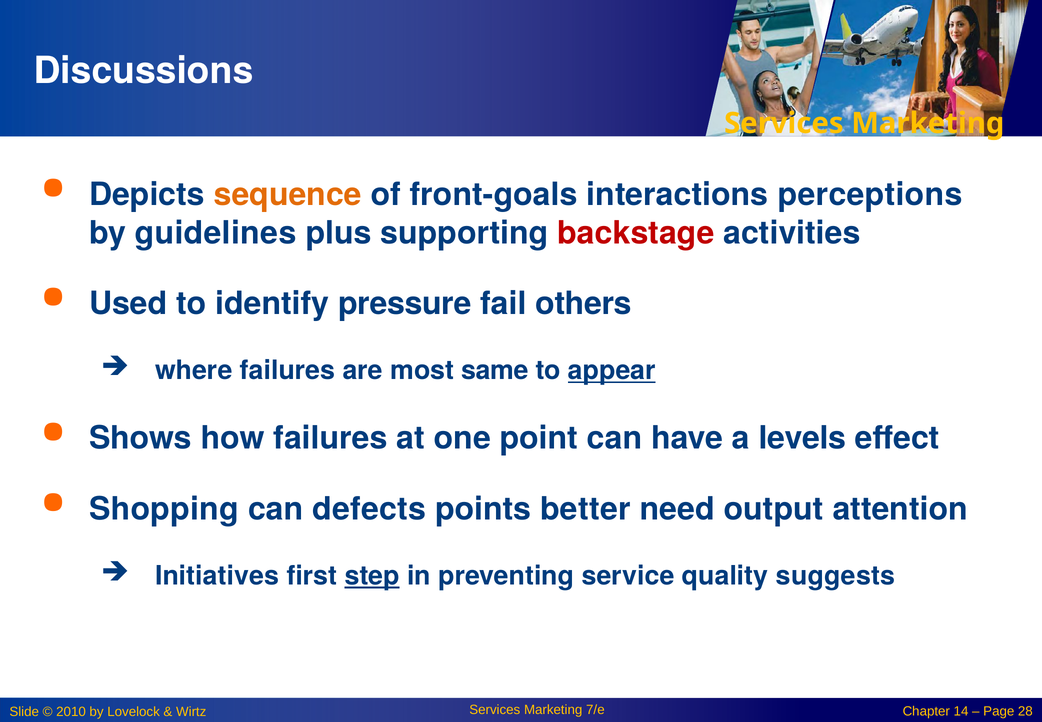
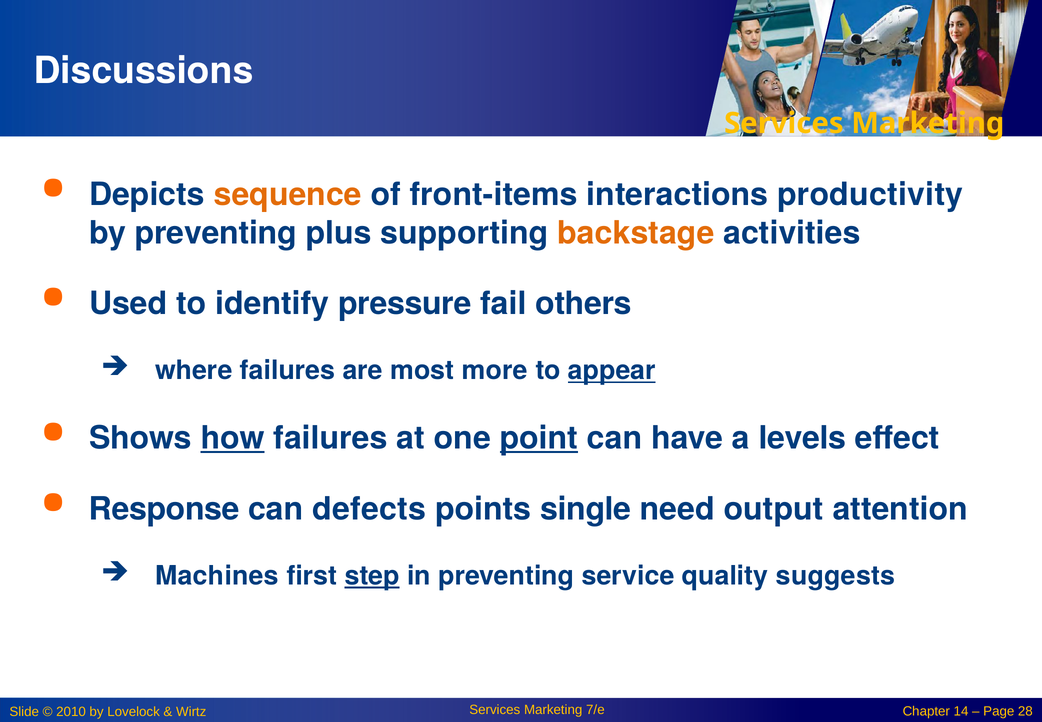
front-goals: front-goals -> front-items
perceptions: perceptions -> productivity
by guidelines: guidelines -> preventing
backstage colour: red -> orange
same: same -> more
how underline: none -> present
point underline: none -> present
Shopping: Shopping -> Response
better: better -> single
Initiatives: Initiatives -> Machines
